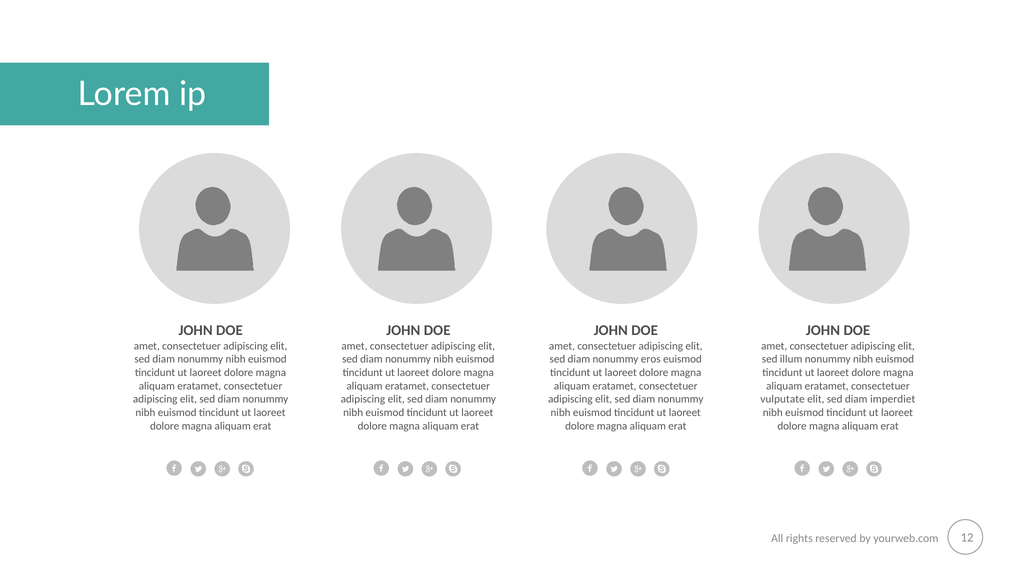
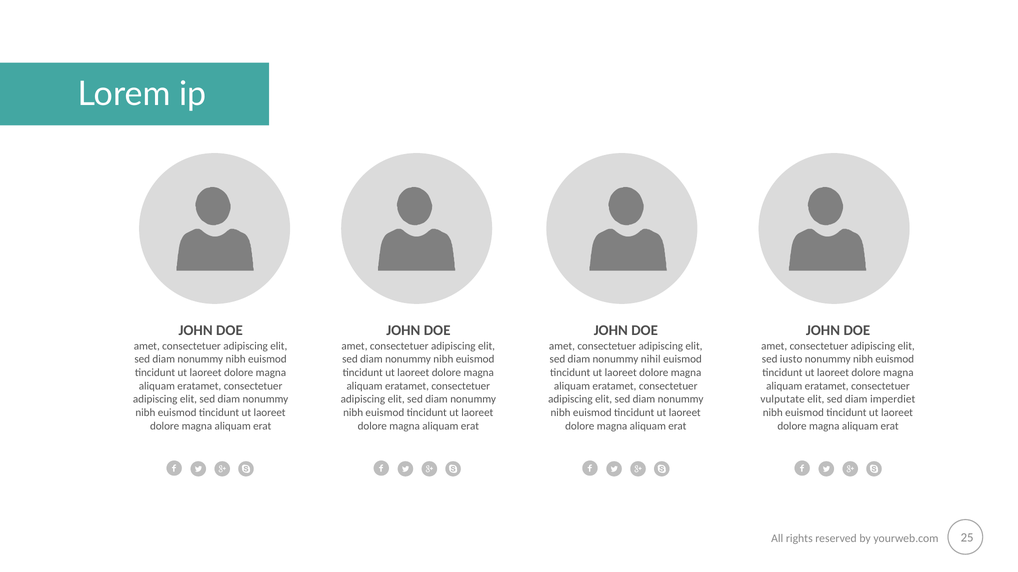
eros: eros -> nihil
illum: illum -> iusto
12: 12 -> 25
